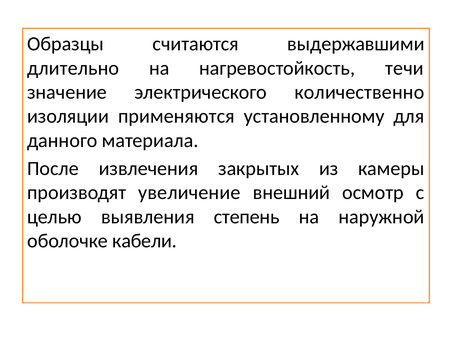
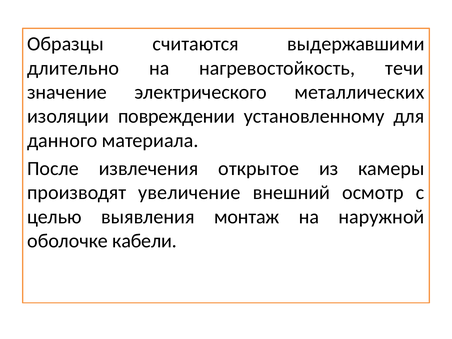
количественно: количественно -> металлических
применяются: применяются -> повреждении
закрытых: закрытых -> открытое
степень: степень -> монтаж
